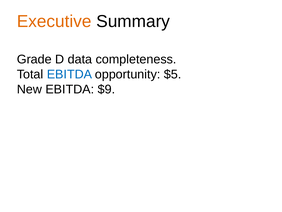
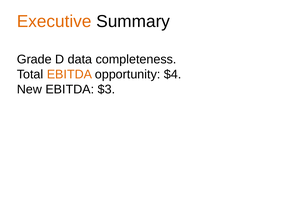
EBITDA at (69, 74) colour: blue -> orange
$5: $5 -> $4
$9: $9 -> $3
